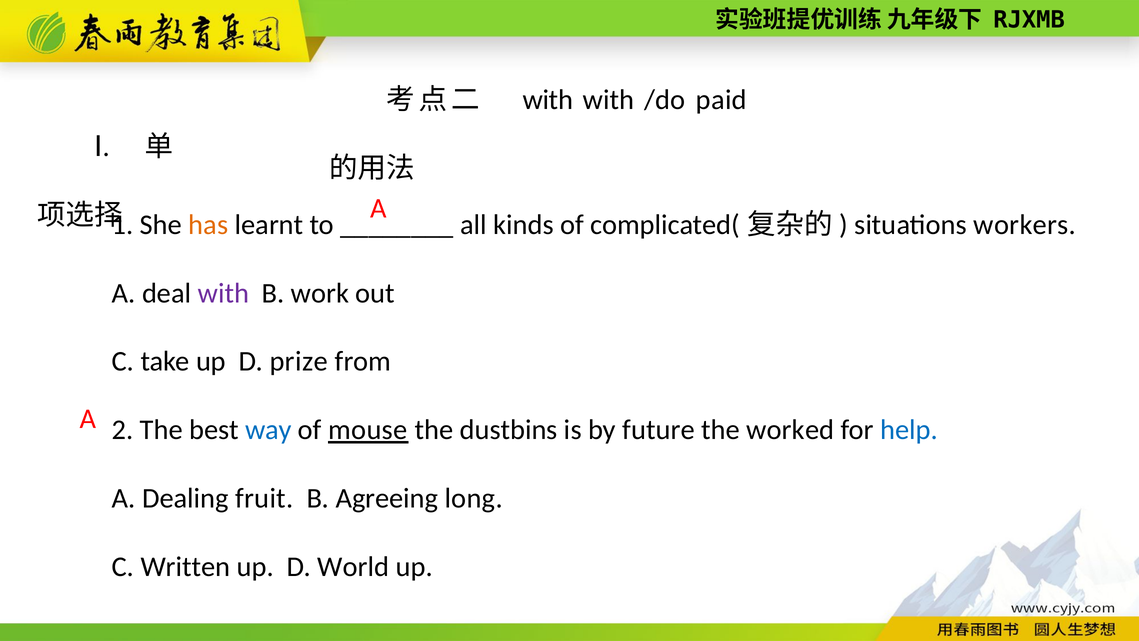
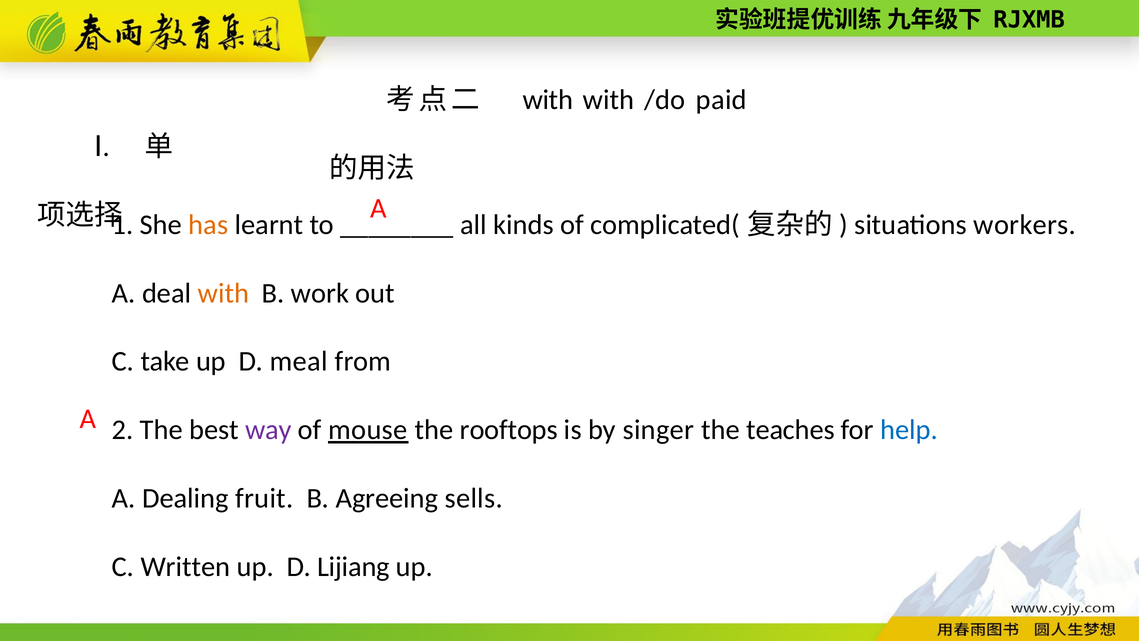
with at (223, 293) colour: purple -> orange
prize: prize -> meal
way colour: blue -> purple
dustbins: dustbins -> rooftops
future: future -> singer
worked: worked -> teaches
long: long -> sells
World: World -> Lijiang
